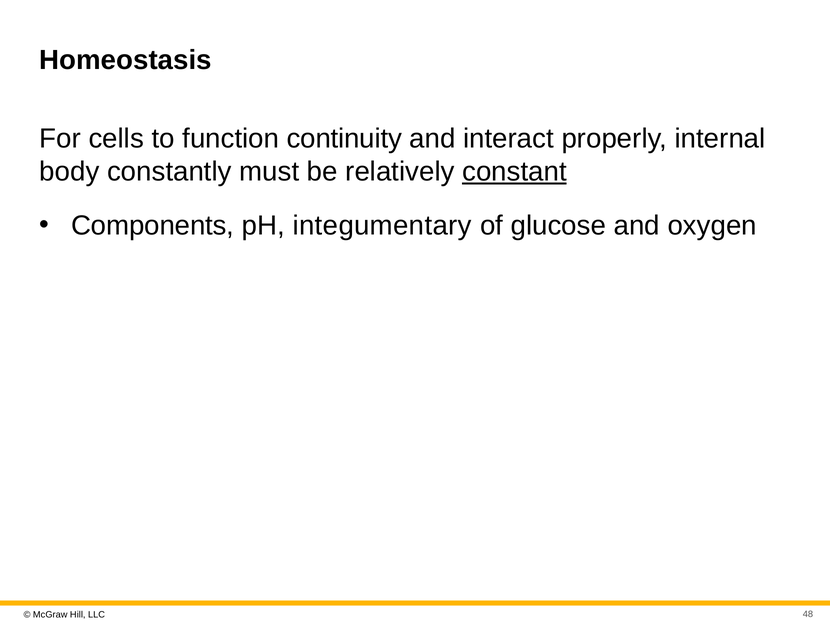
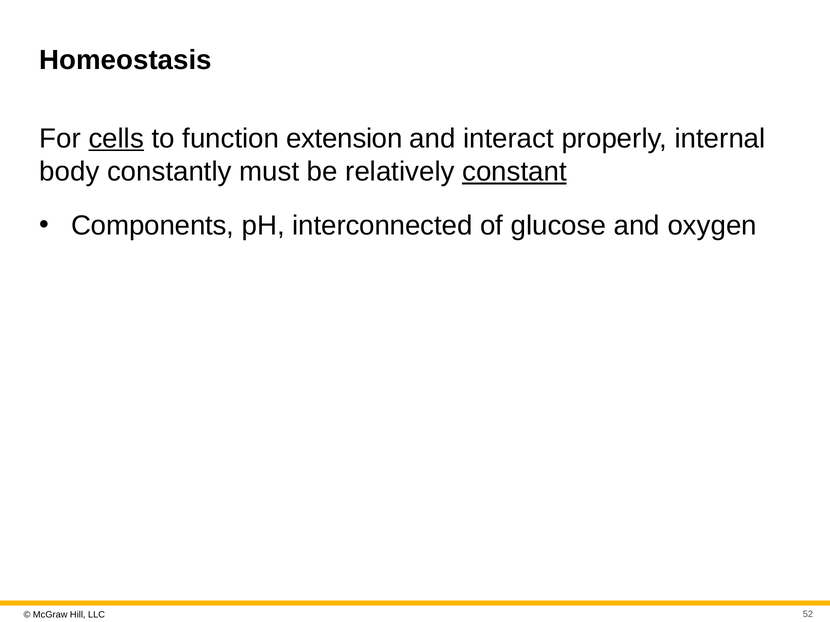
cells underline: none -> present
continuity: continuity -> extension
integumentary: integumentary -> interconnected
48: 48 -> 52
